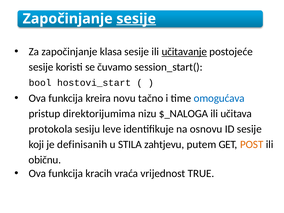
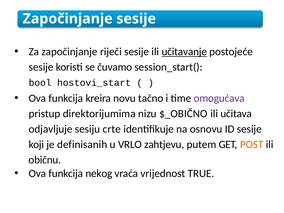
sesije at (136, 19) underline: present -> none
klasa: klasa -> riječi
omogućava colour: blue -> purple
$_NALOGA: $_NALOGA -> $_OBIČNO
protokola: protokola -> odjavljuje
leve: leve -> crte
STILA: STILA -> VRLO
kracih: kracih -> nekog
